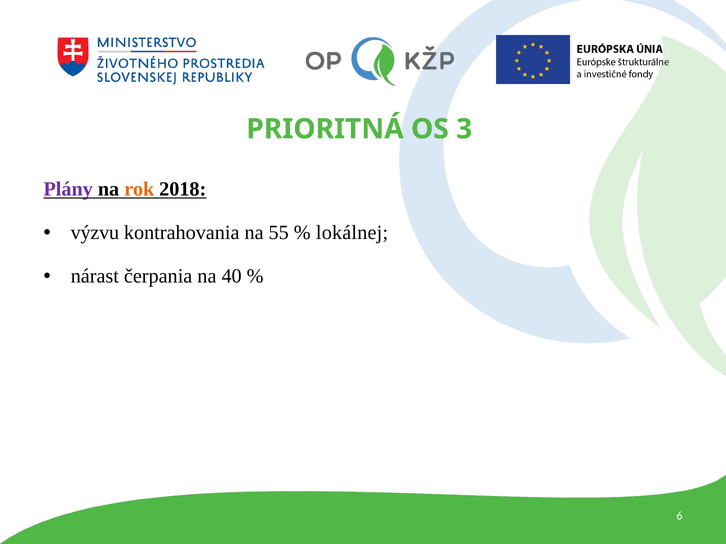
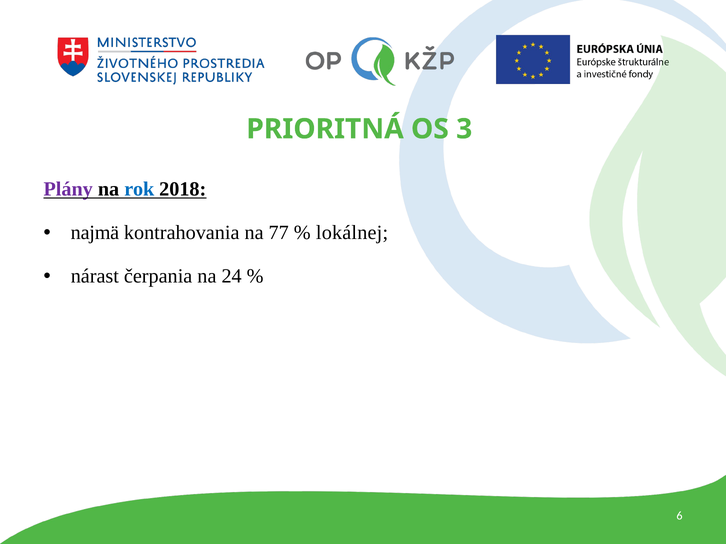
rok colour: orange -> blue
výzvu: výzvu -> najmä
55: 55 -> 77
40: 40 -> 24
